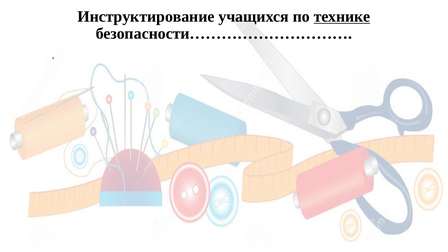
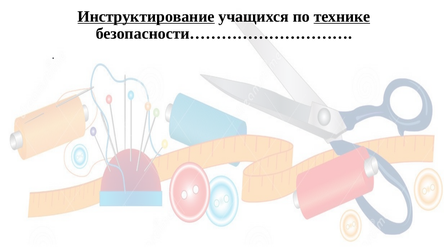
Инструктирование underline: none -> present
